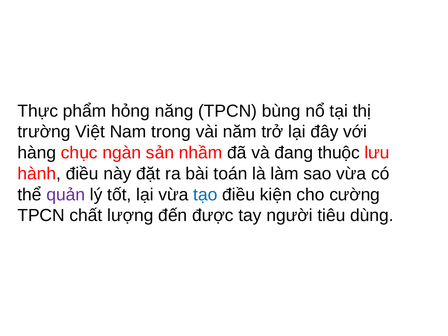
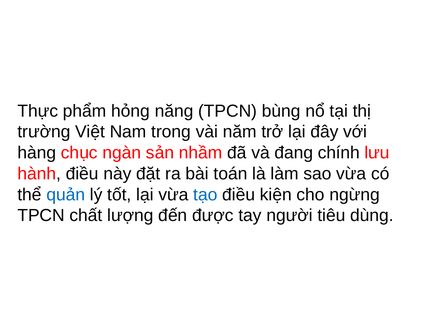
thuộc: thuộc -> chính
quản colour: purple -> blue
cường: cường -> ngừng
